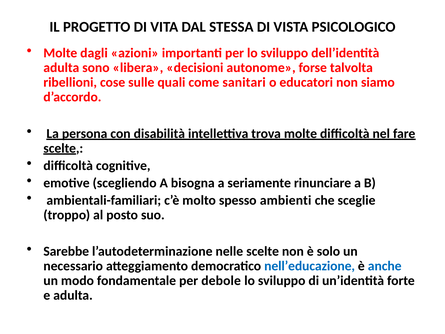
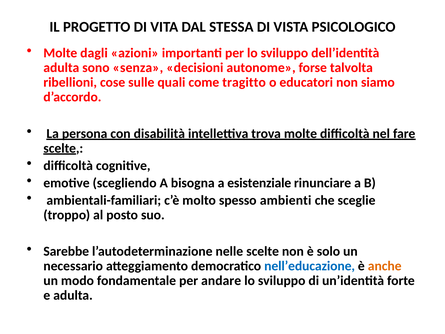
libera: libera -> senza
sanitari: sanitari -> tragitto
seriamente: seriamente -> esistenziale
anche colour: blue -> orange
debole: debole -> andare
